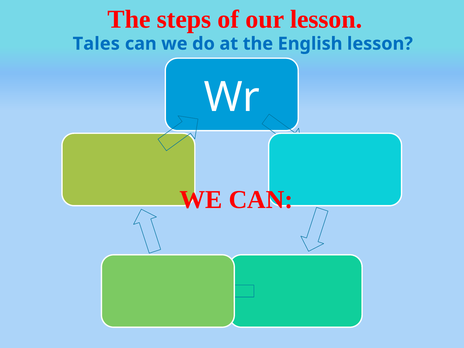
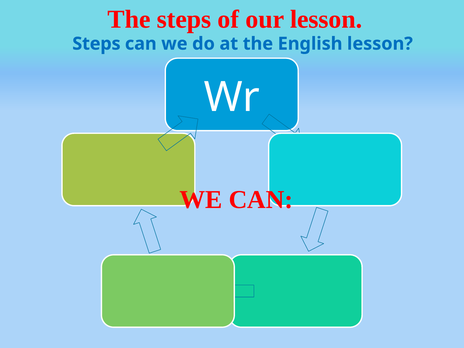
Tales at (96, 44): Tales -> Steps
